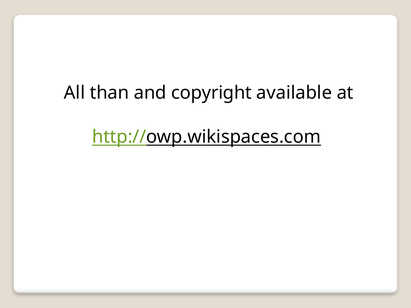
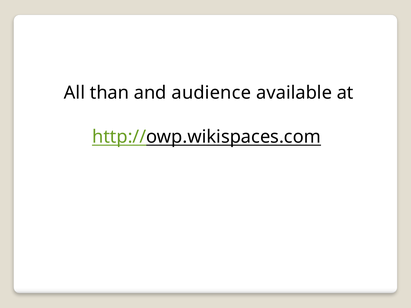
copyright: copyright -> audience
